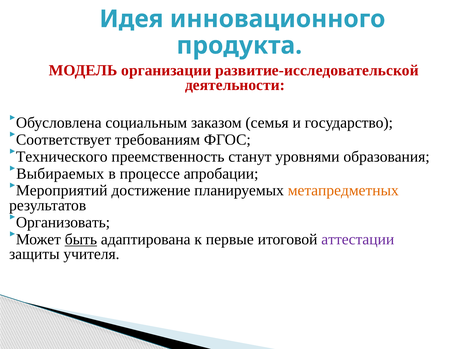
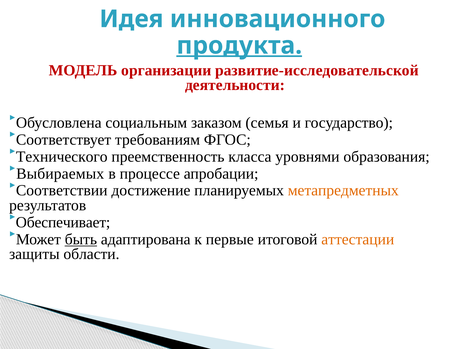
продукта underline: none -> present
станут: станут -> класса
Мероприятий: Мероприятий -> Соответствии
Организовать: Организовать -> Обеспечивает
аттестации colour: purple -> orange
учителя: учителя -> области
